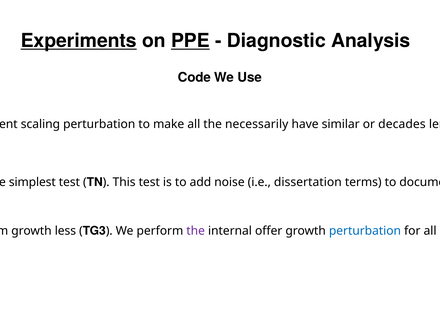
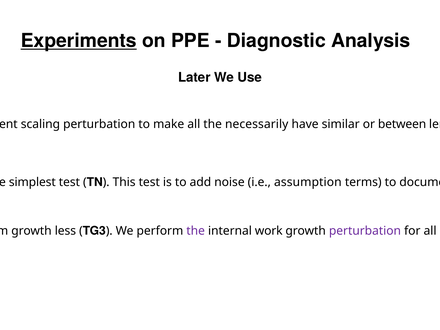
PPE underline: present -> none
Code: Code -> Later
decades: decades -> between
dissertation: dissertation -> assumption
offer: offer -> work
perturbation at (365, 231) colour: blue -> purple
